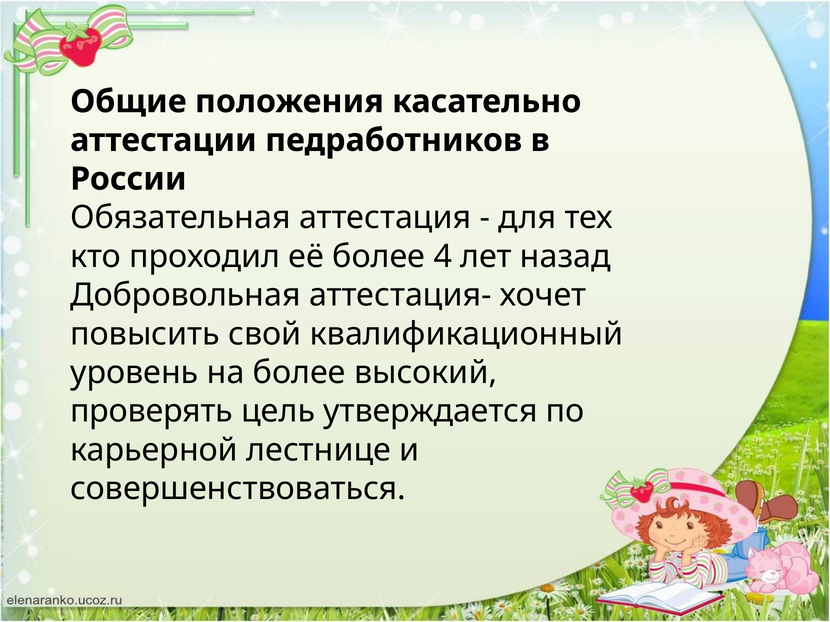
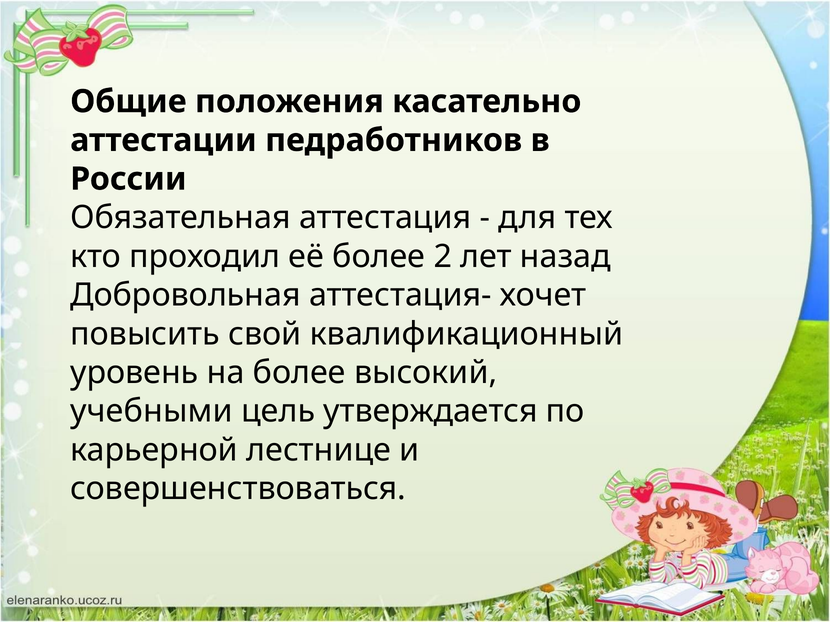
4: 4 -> 2
проверять: проверять -> учебными
